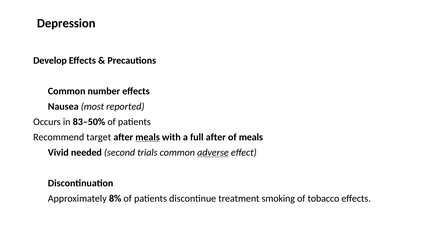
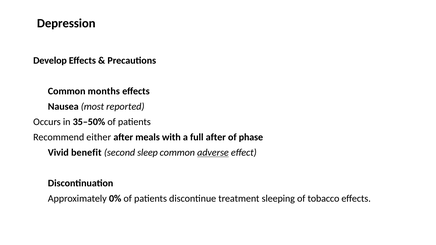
number: number -> months
83–50%: 83–50% -> 35–50%
target: target -> either
meals at (148, 137) underline: present -> none
of meals: meals -> phase
needed: needed -> benefit
trials: trials -> sleep
8%: 8% -> 0%
smoking: smoking -> sleeping
